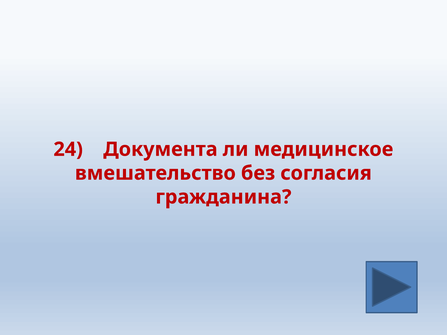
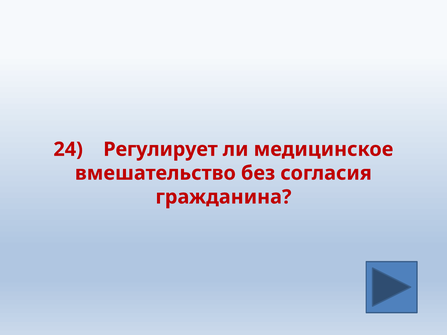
Документа: Документа -> Регулирует
